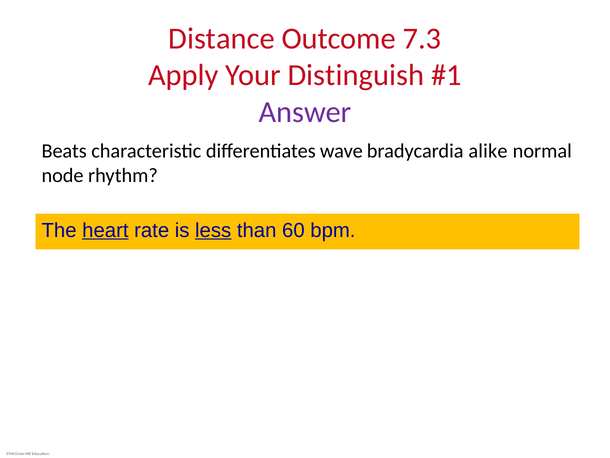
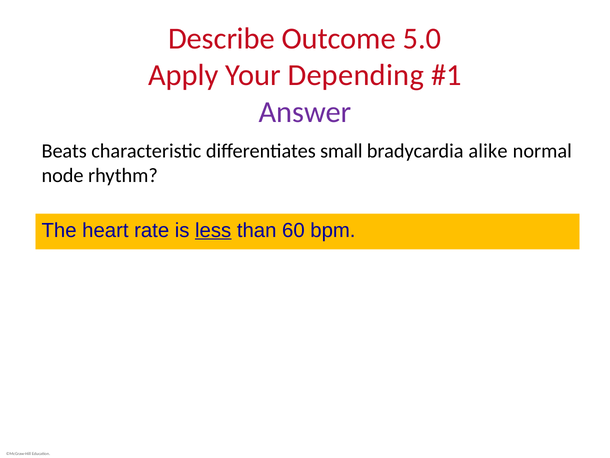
Distance: Distance -> Describe
7.3: 7.3 -> 5.0
Distinguish: Distinguish -> Depending
wave: wave -> small
heart underline: present -> none
